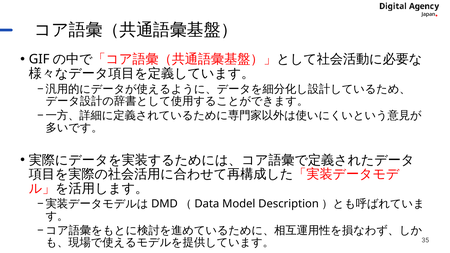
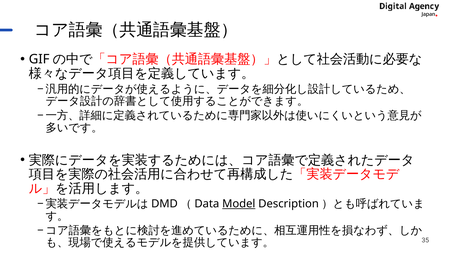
Model underline: none -> present
